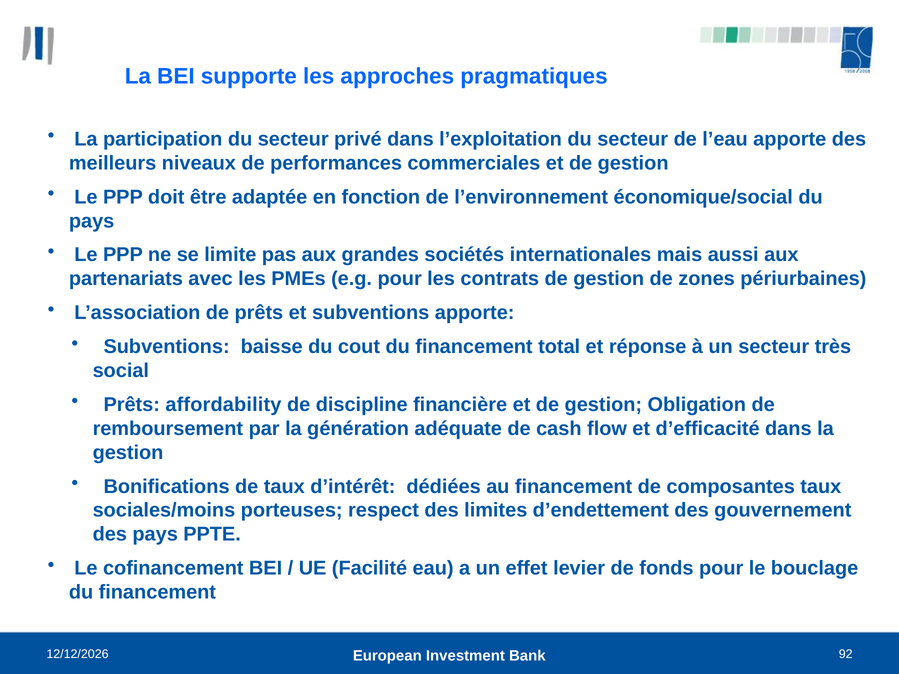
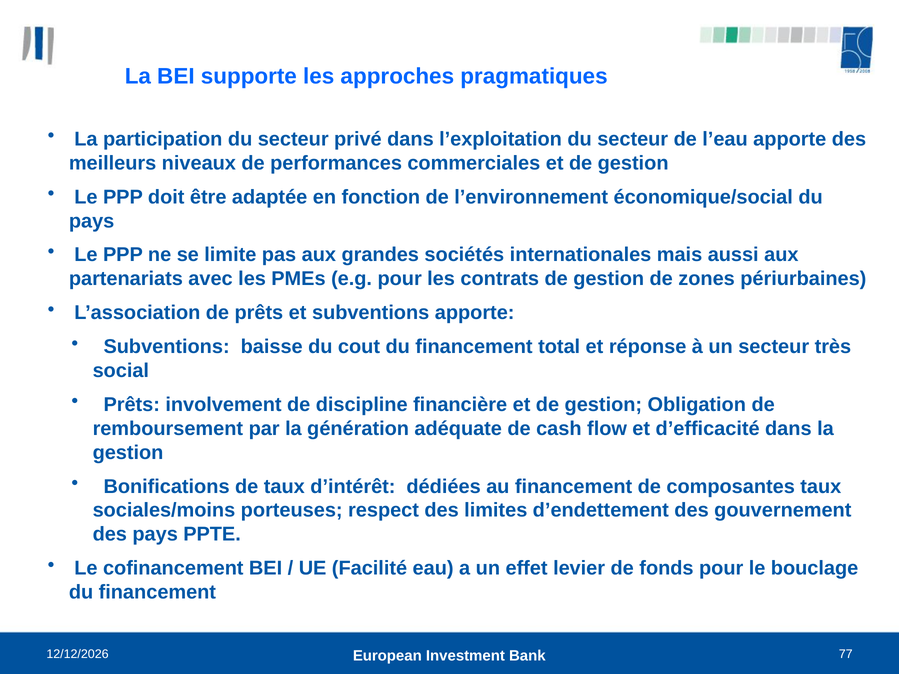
affordability: affordability -> involvement
92: 92 -> 77
